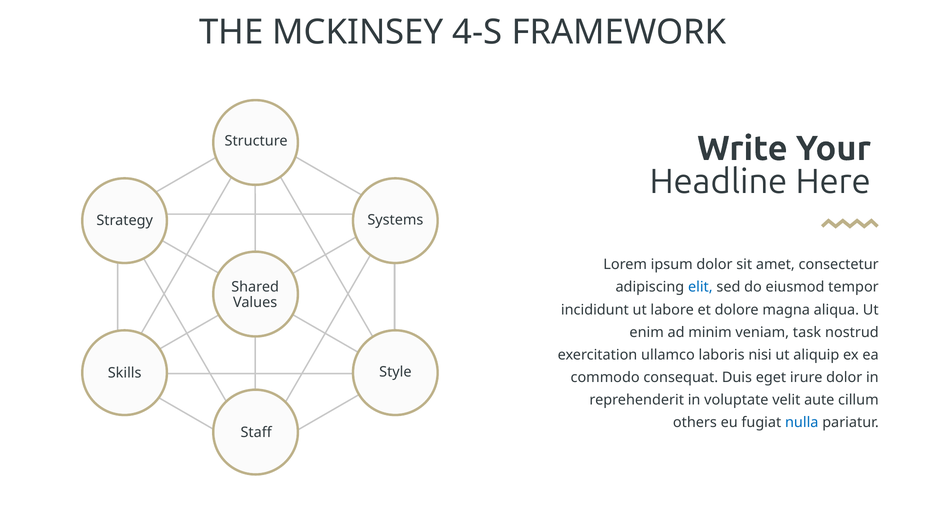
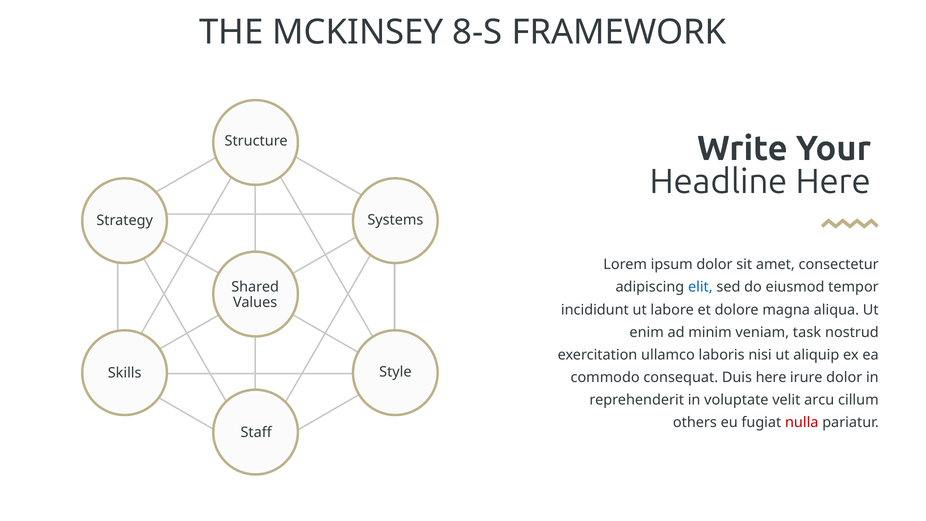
4-S: 4-S -> 8-S
Duis eget: eget -> here
aute: aute -> arcu
nulla colour: blue -> red
